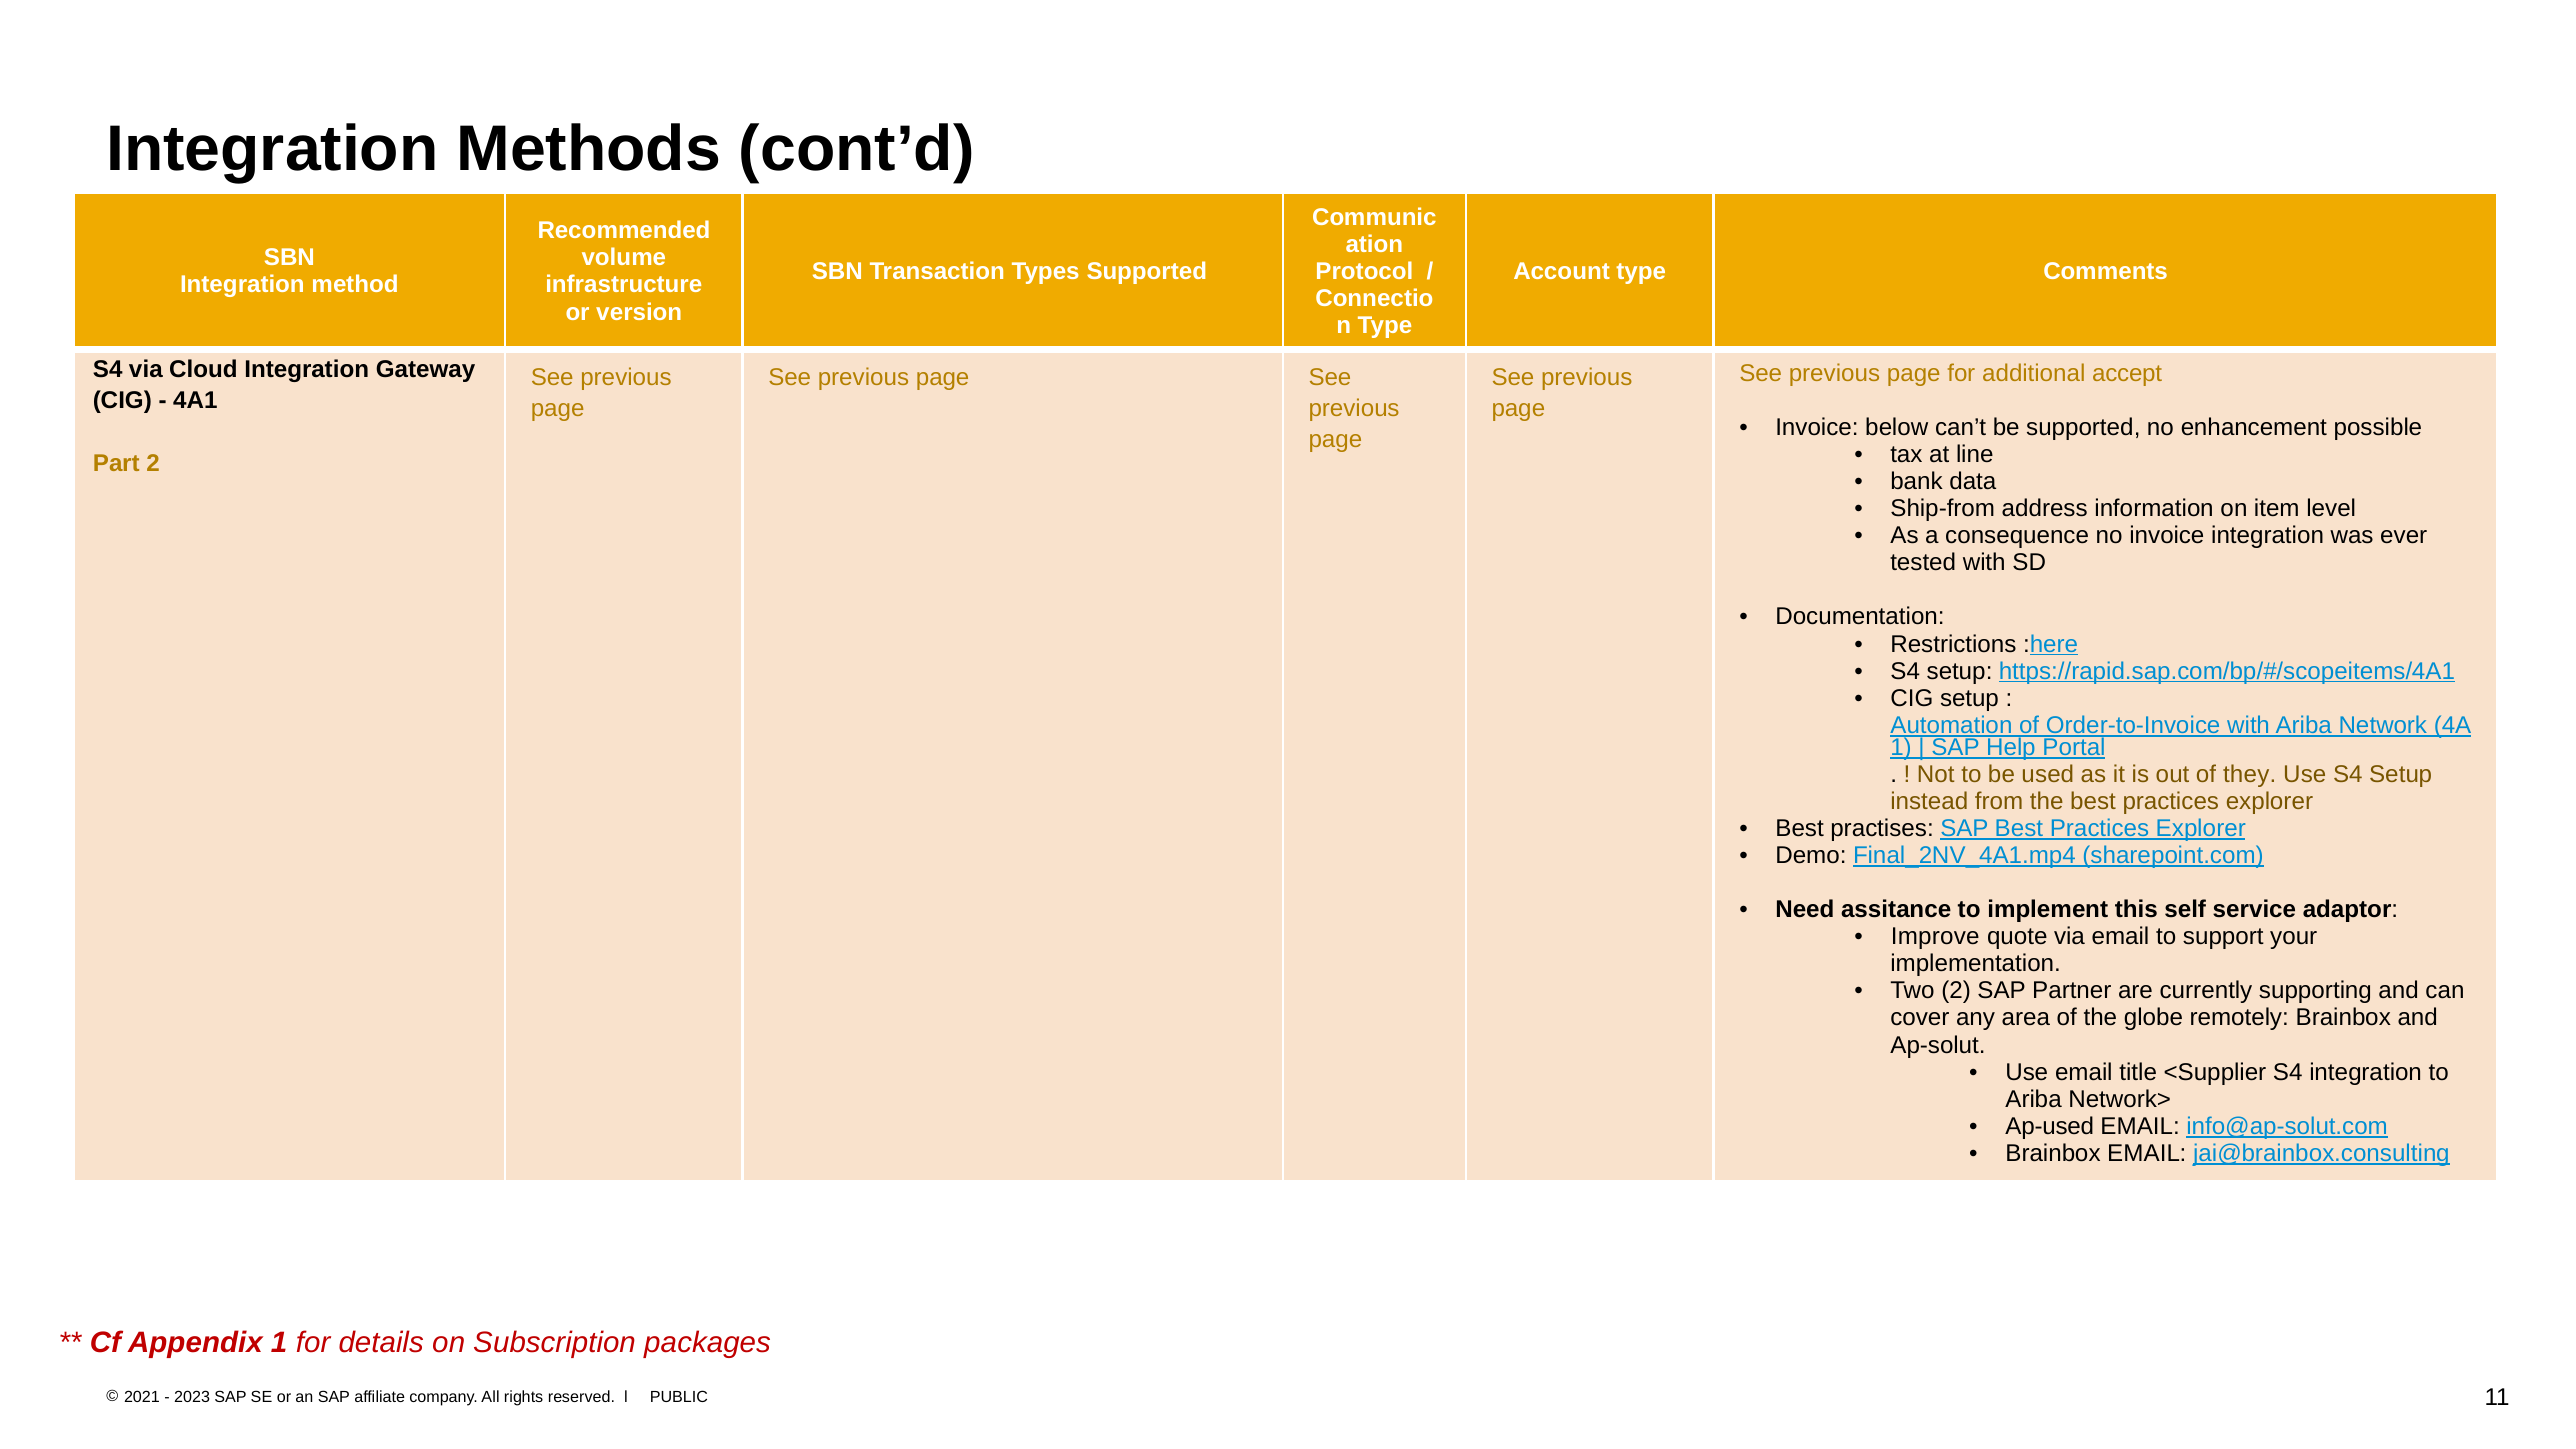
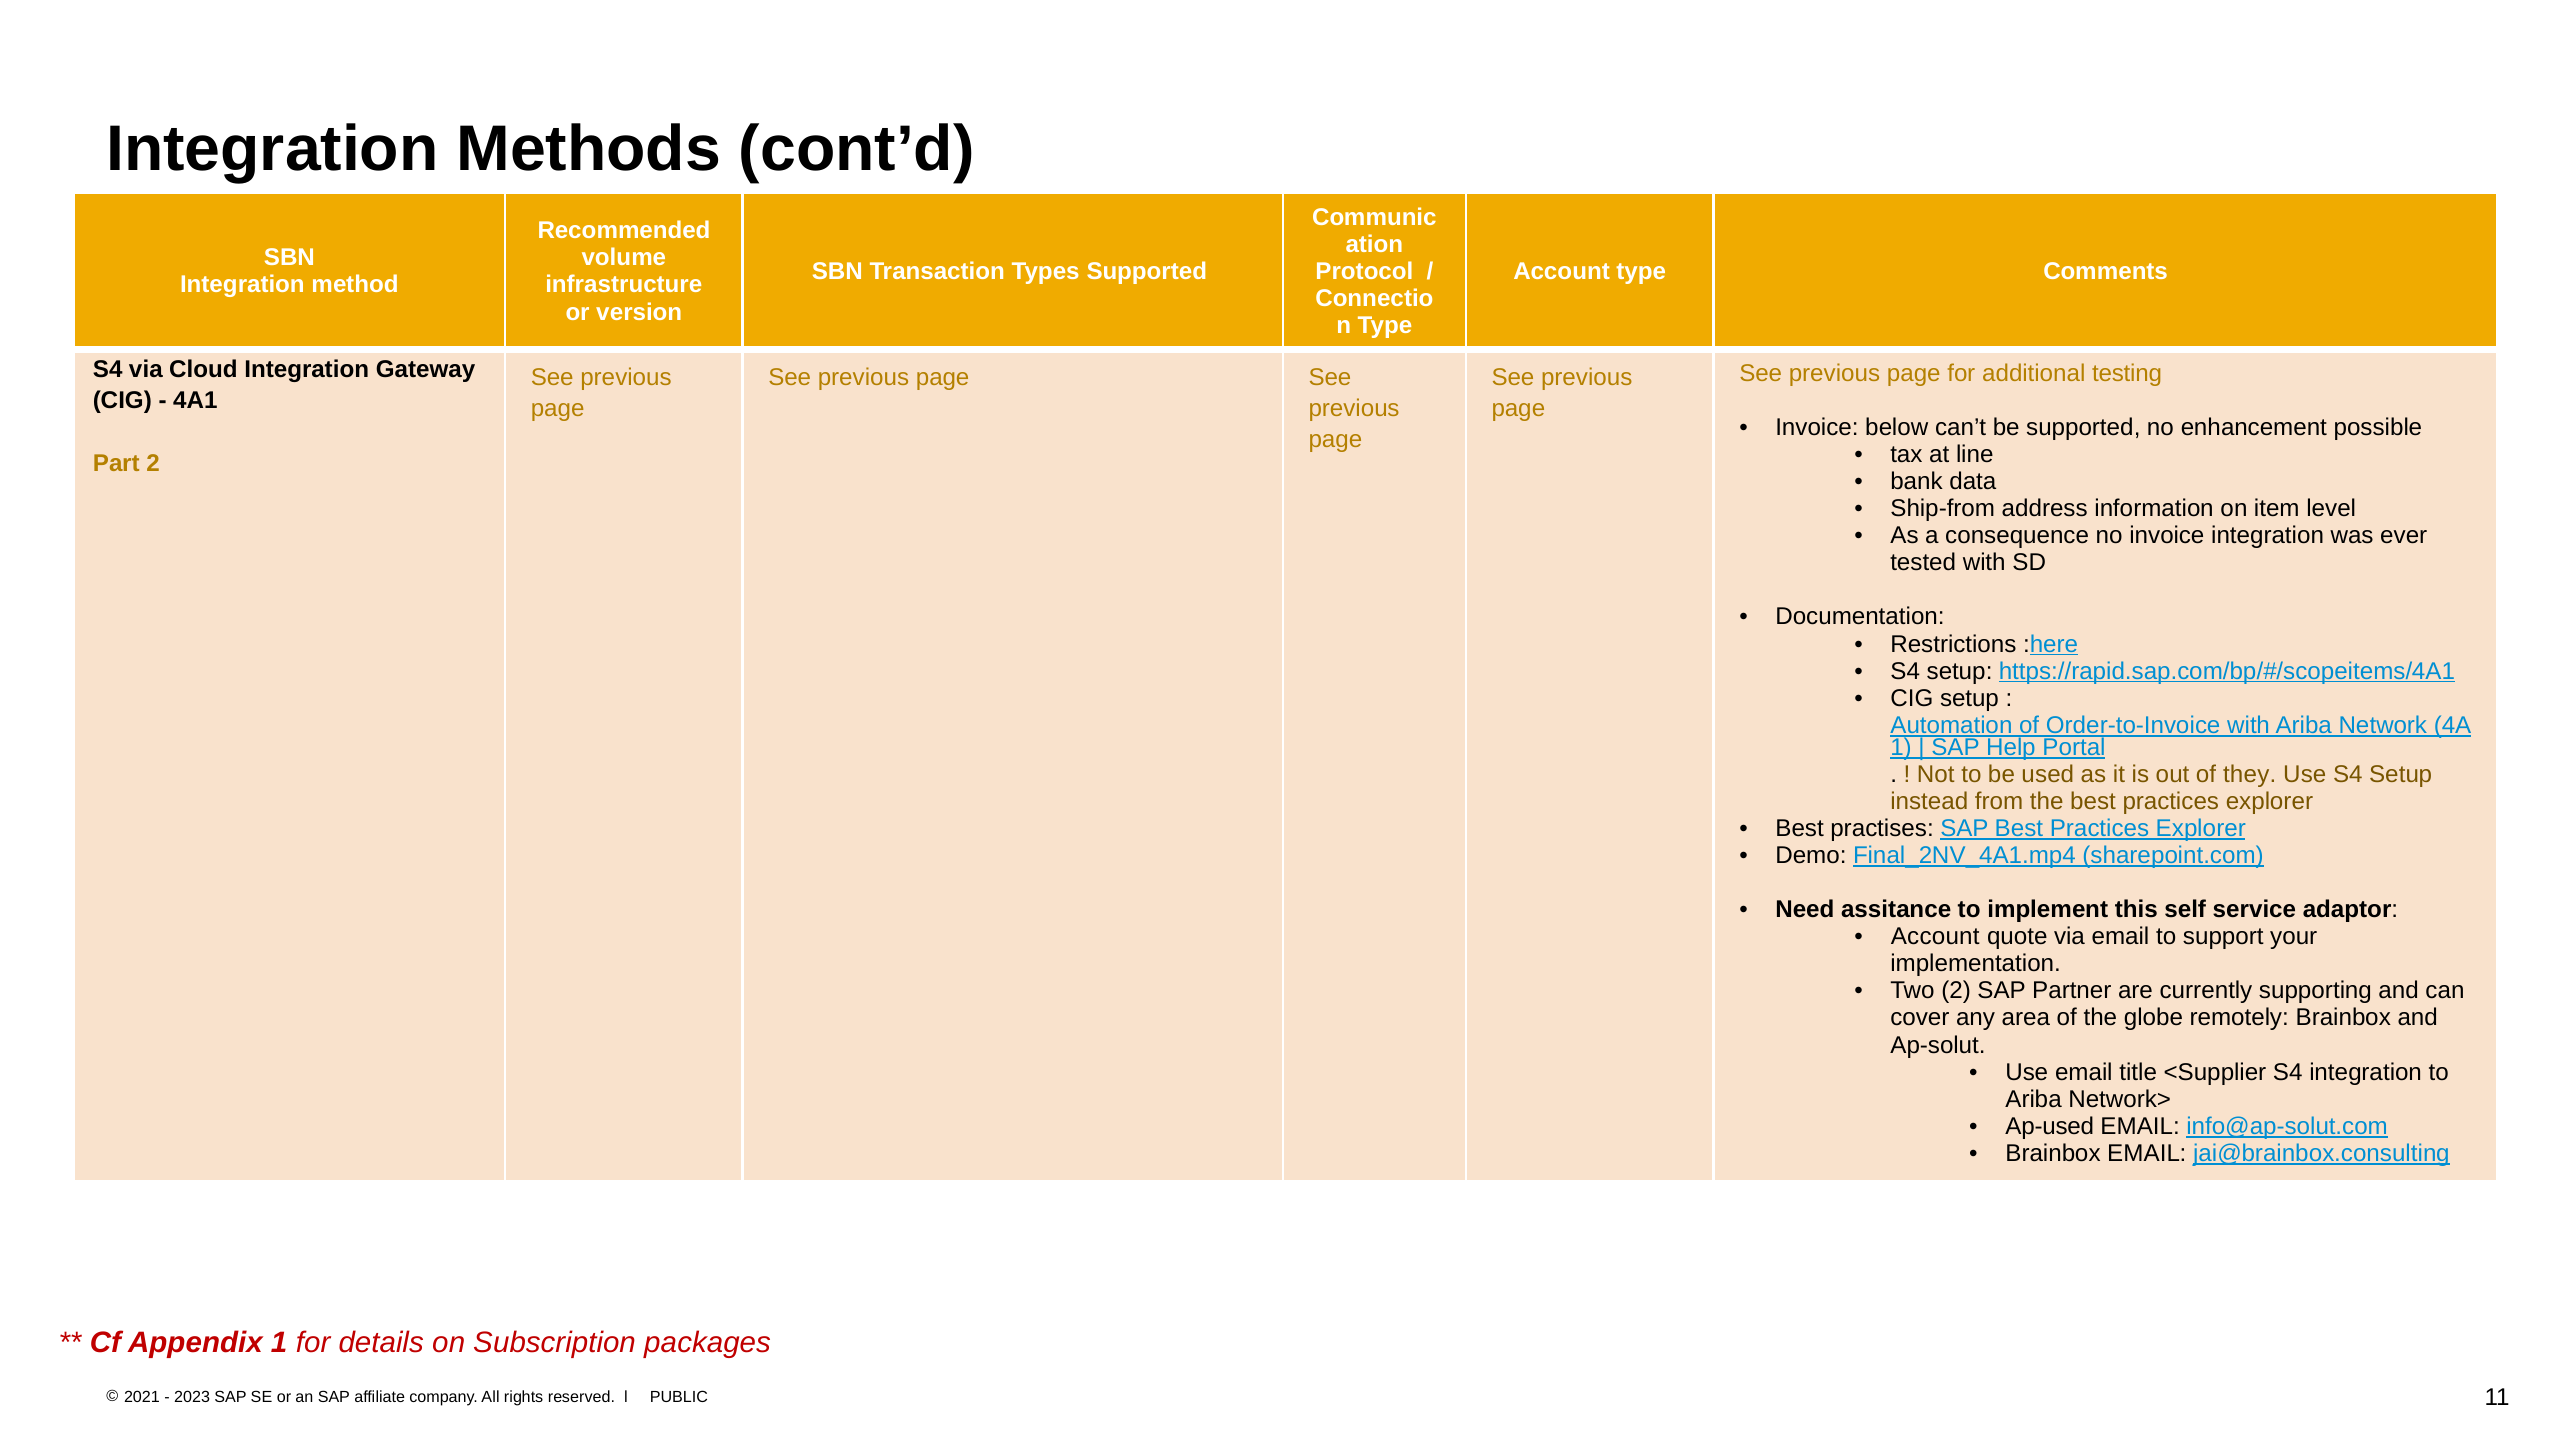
accept: accept -> testing
Improve at (1935, 936): Improve -> Account
